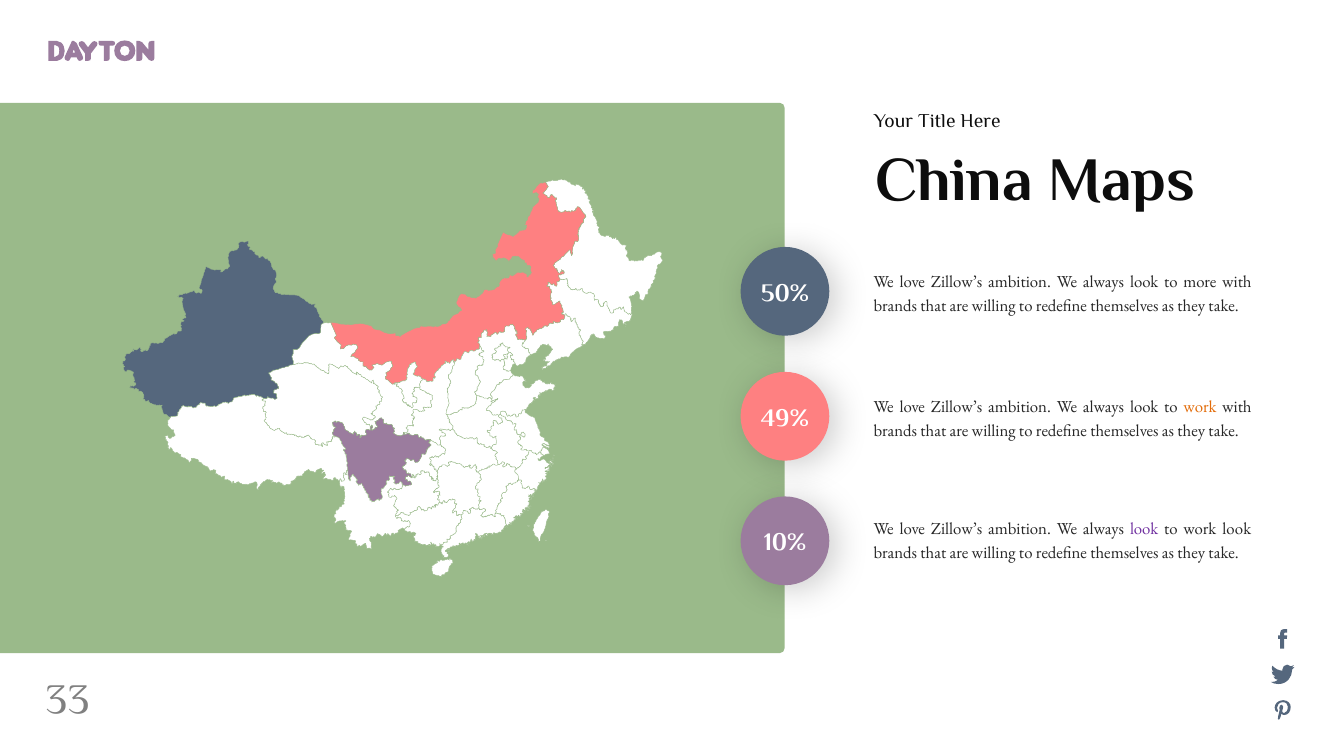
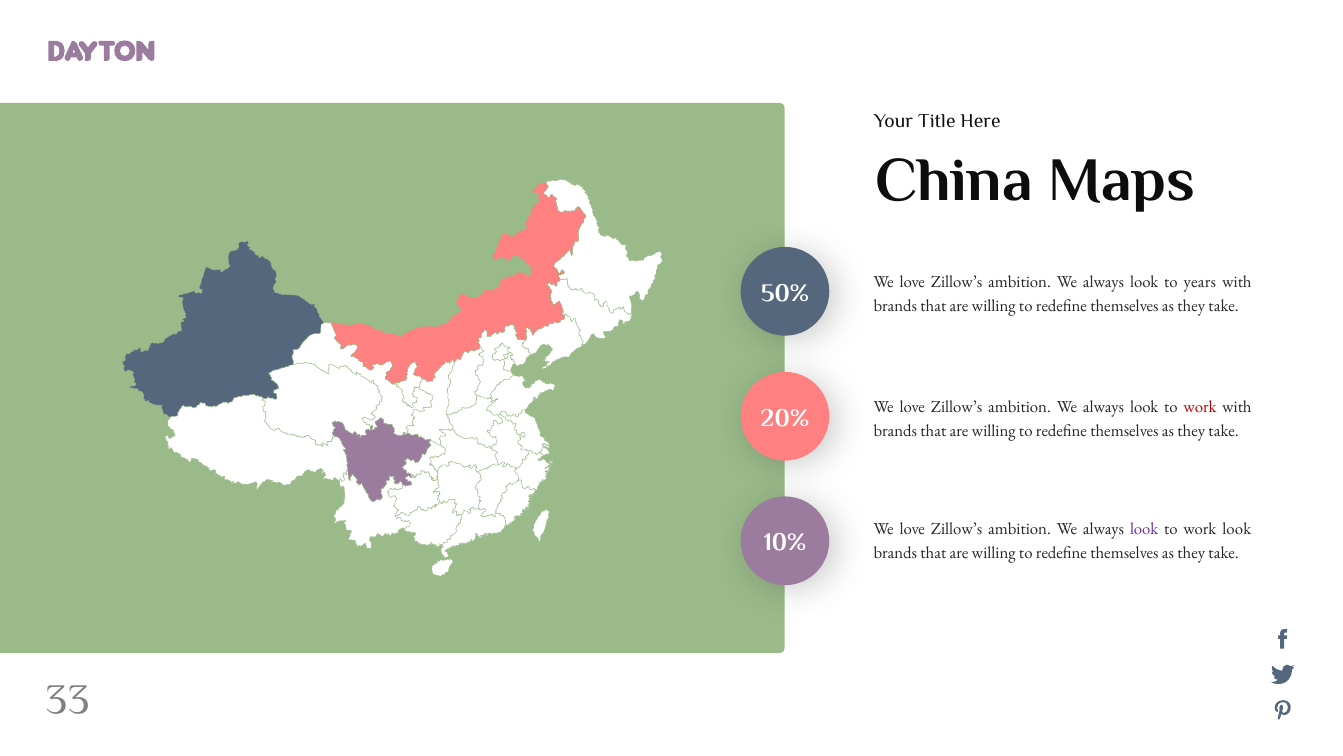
more: more -> years
work at (1200, 407) colour: orange -> red
49%: 49% -> 20%
